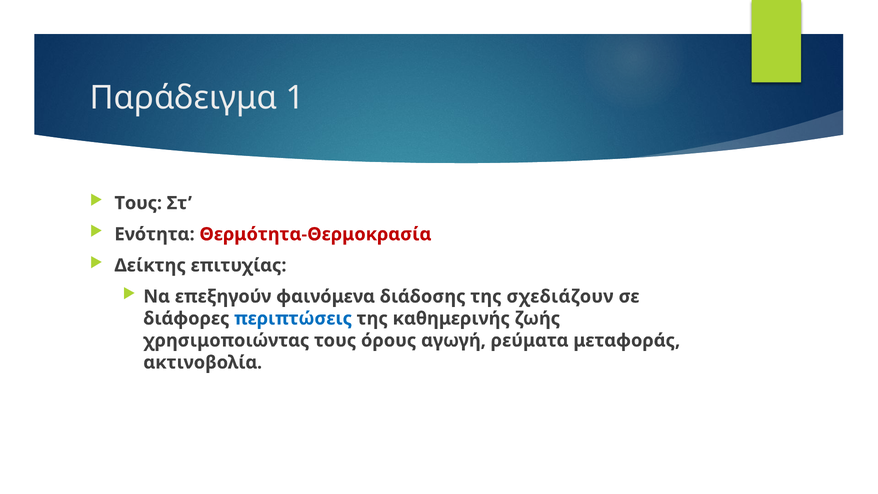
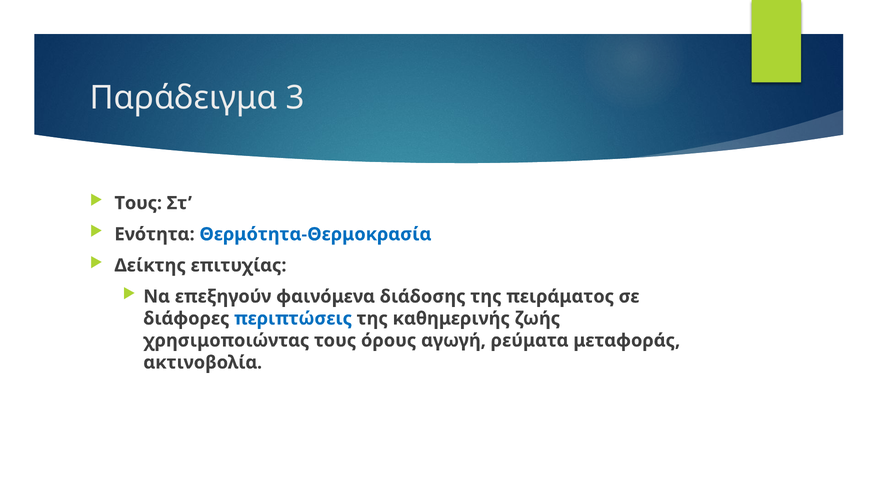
1: 1 -> 3
Θερμότητα-Θερμοκρασία colour: red -> blue
σχεδιάζουν: σχεδιάζουν -> πειράματος
